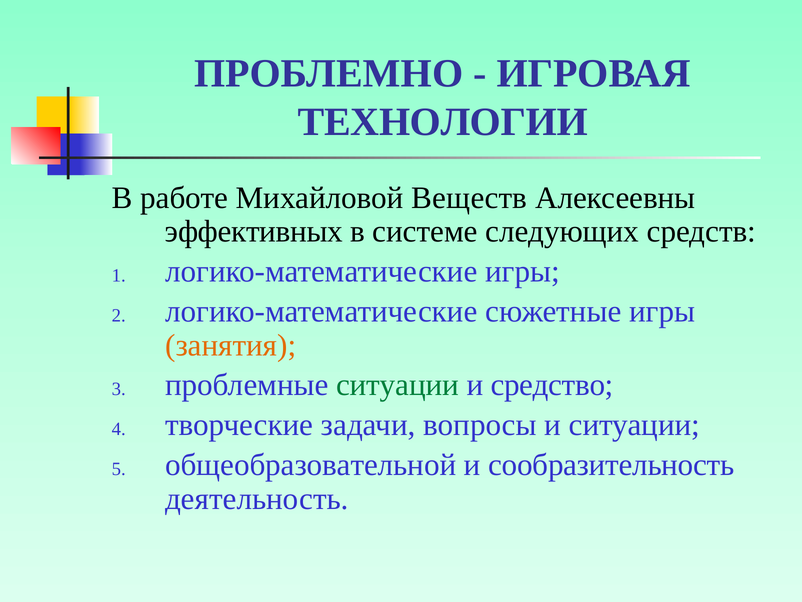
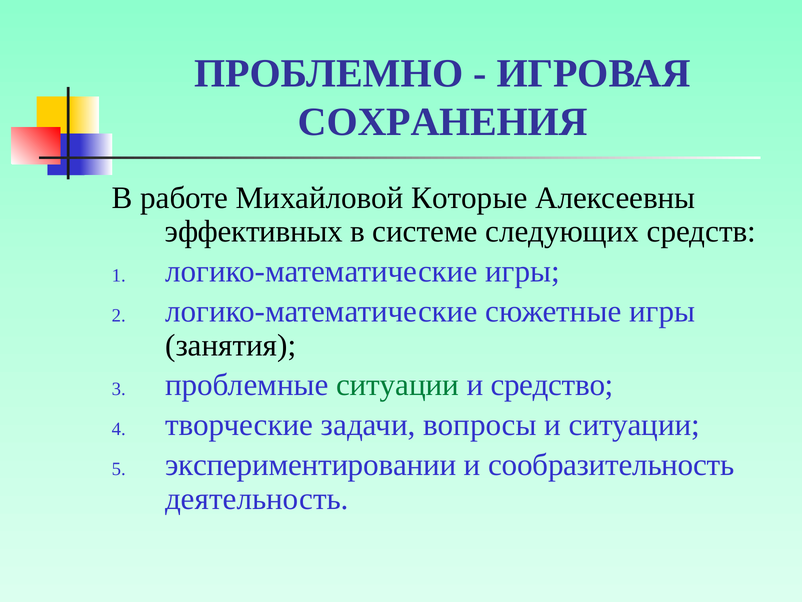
ТЕХНОЛОГИИ: ТЕХНОЛОГИИ -> СОХРАНЕНИЯ
Веществ: Веществ -> Которые
занятия colour: orange -> black
общеобразовательной: общеобразовательной -> экспериментировании
